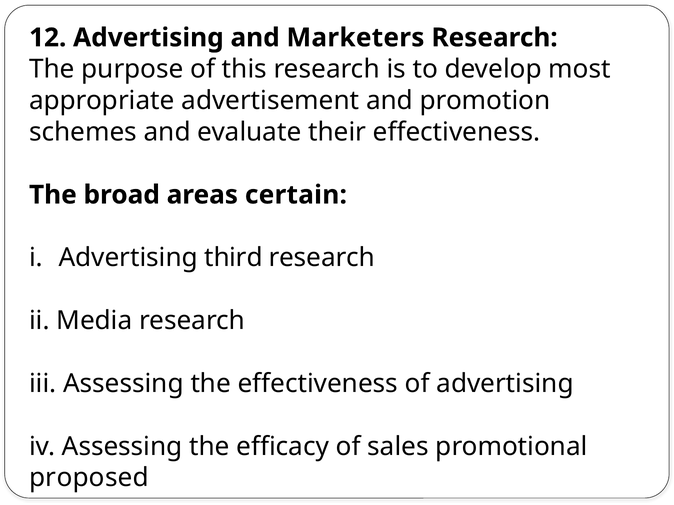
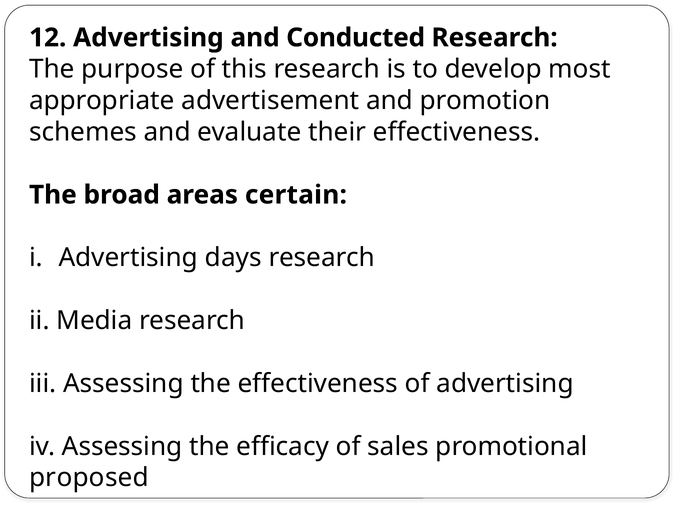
Marketers: Marketers -> Conducted
third: third -> days
